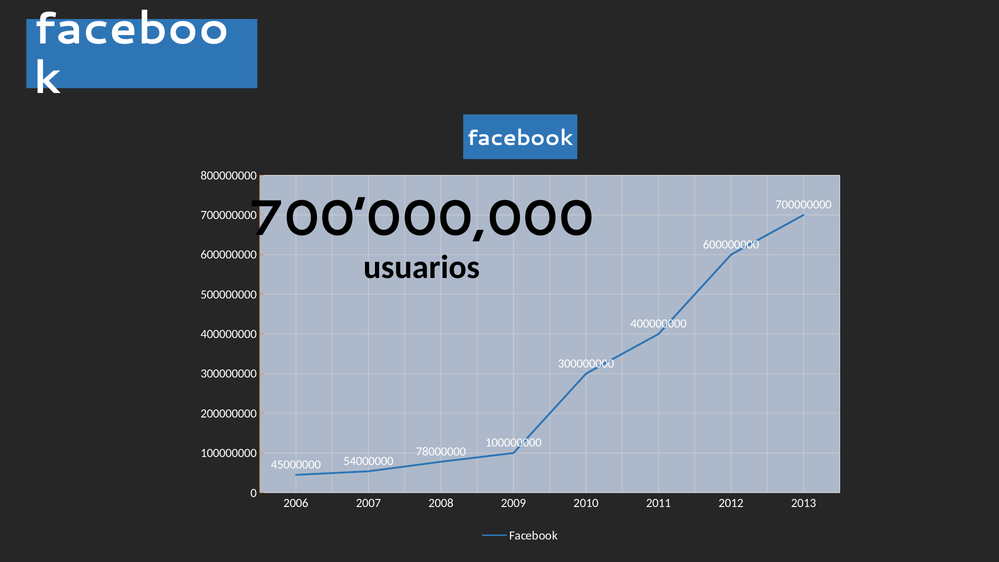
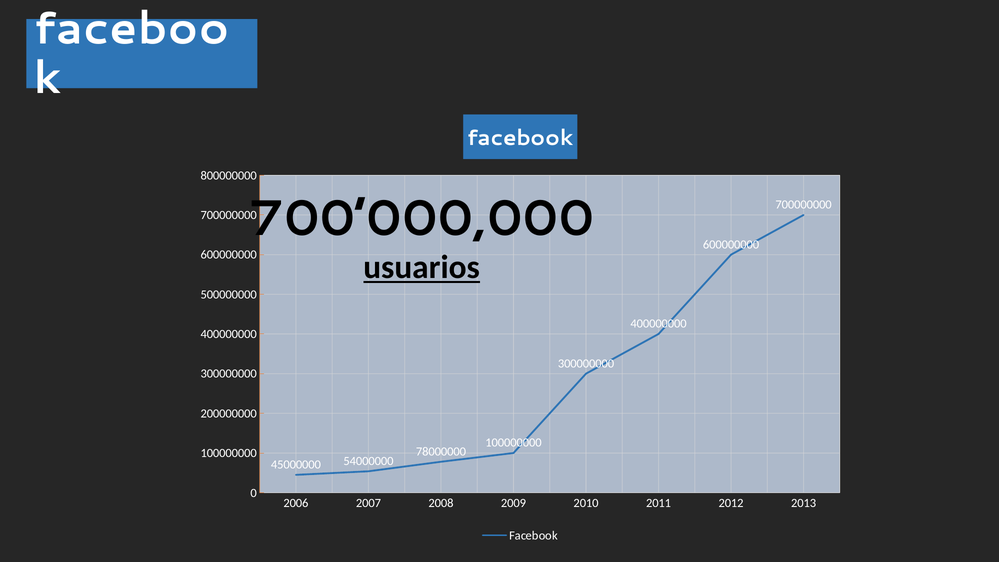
usuarios underline: none -> present
